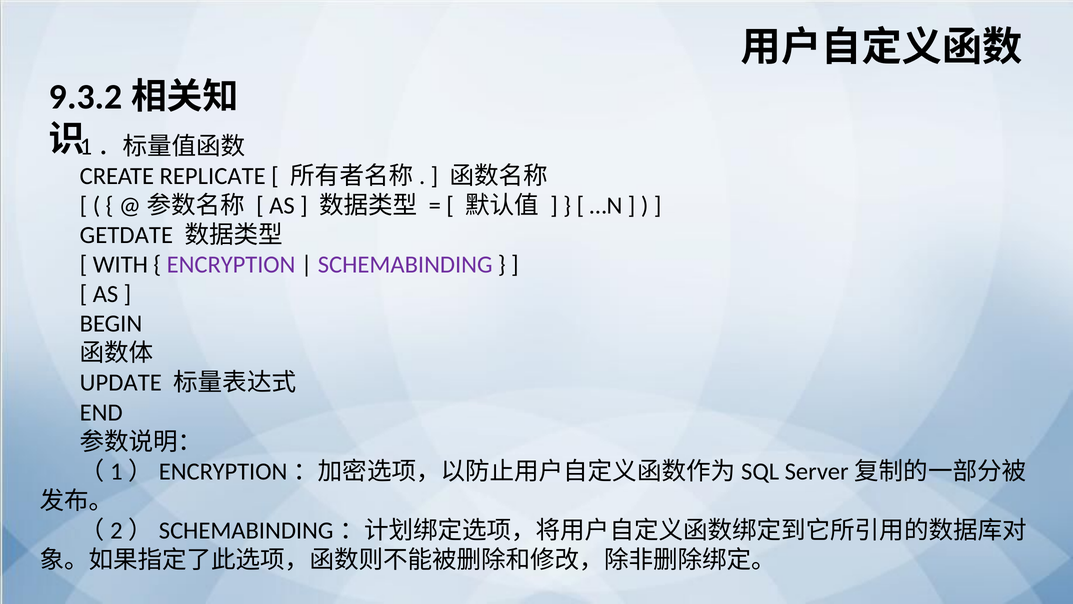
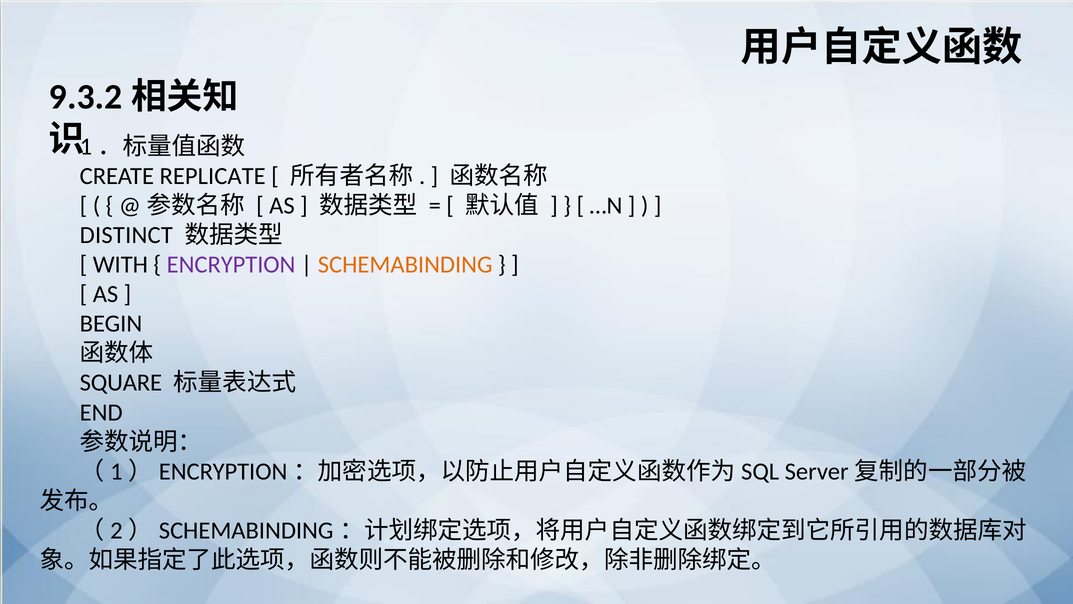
GETDATE: GETDATE -> DISTINCT
SCHEMABINDING colour: purple -> orange
UPDATE: UPDATE -> SQUARE
